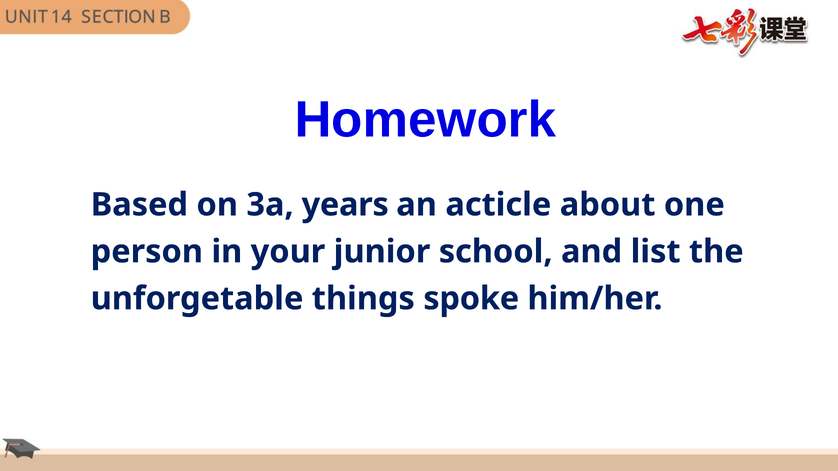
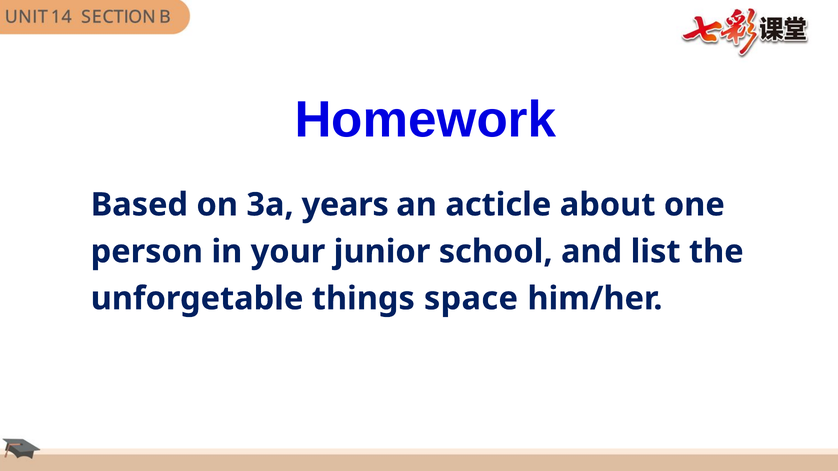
spoke: spoke -> space
